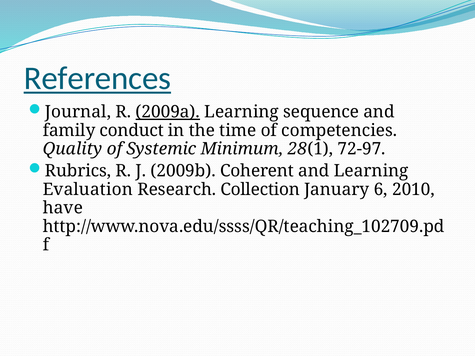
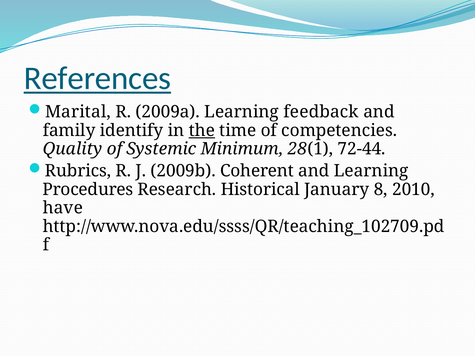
Journal: Journal -> Marital
2009a underline: present -> none
sequence: sequence -> feedback
conduct: conduct -> identify
the underline: none -> present
72-97: 72-97 -> 72-44
Evaluation: Evaluation -> Procedures
Collection: Collection -> Historical
6: 6 -> 8
